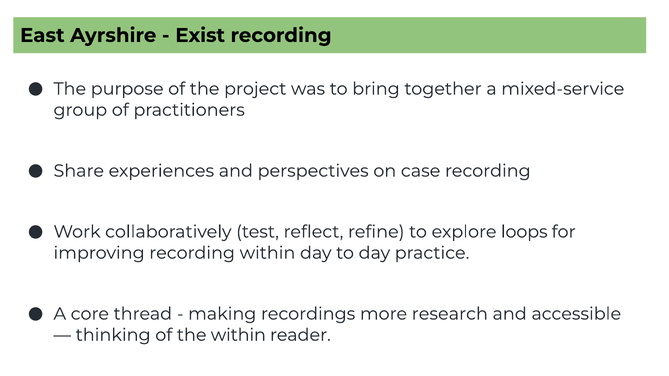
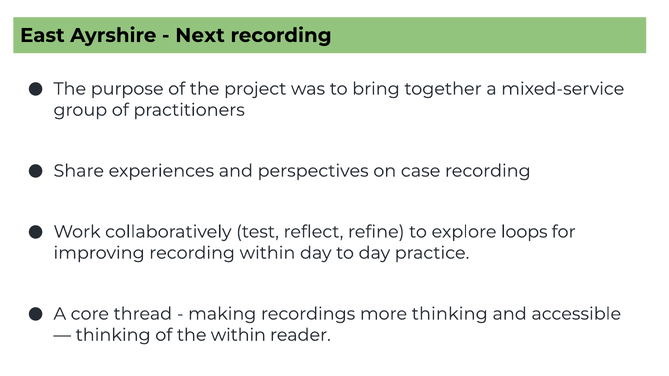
Exist: Exist -> Next
more research: research -> thinking
